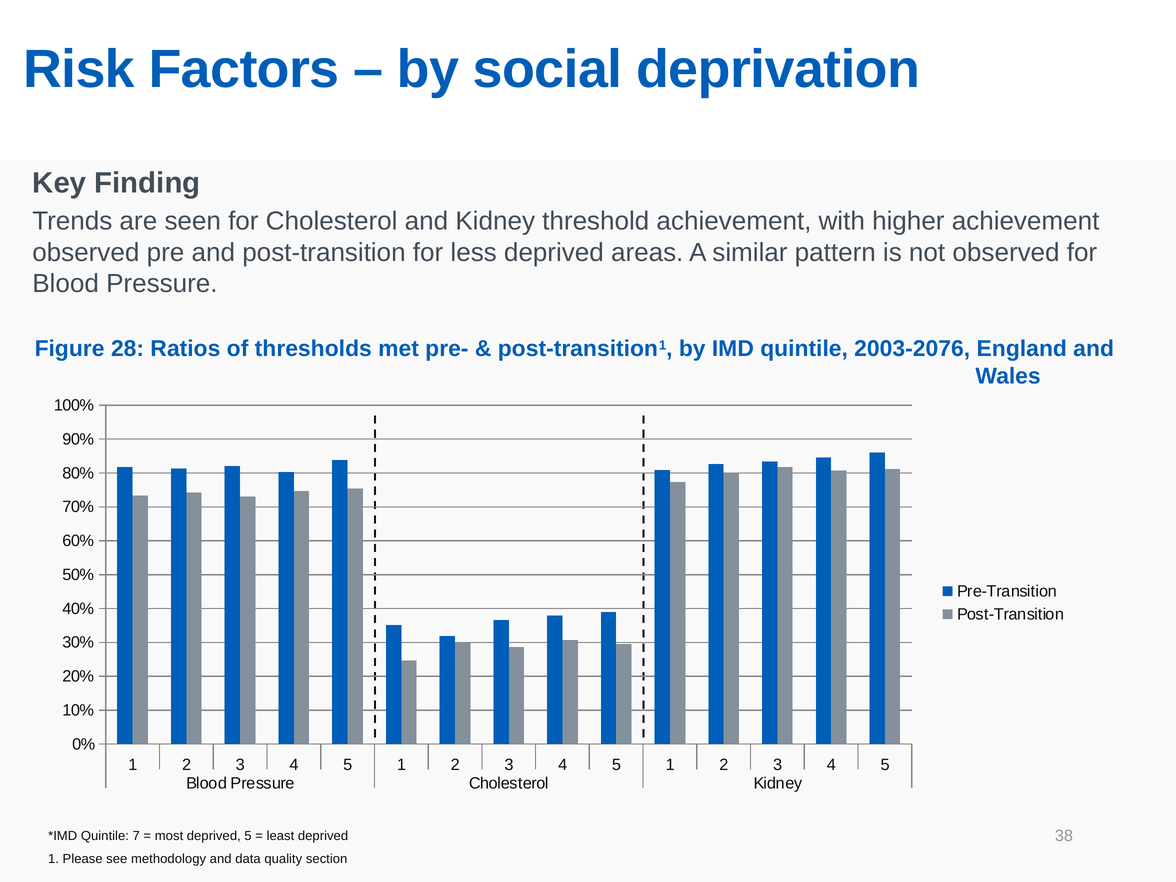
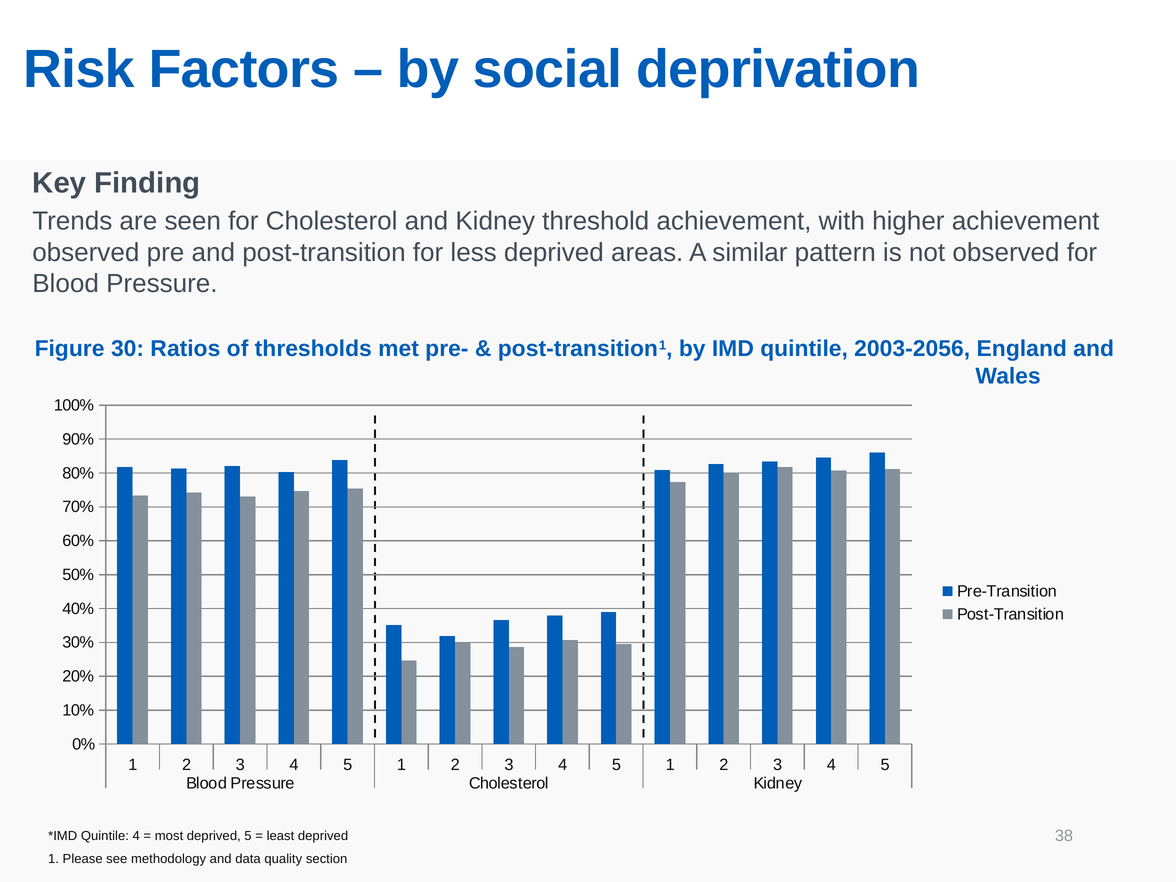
28: 28 -> 30
2003-2076: 2003-2076 -> 2003-2056
Quintile 7: 7 -> 4
